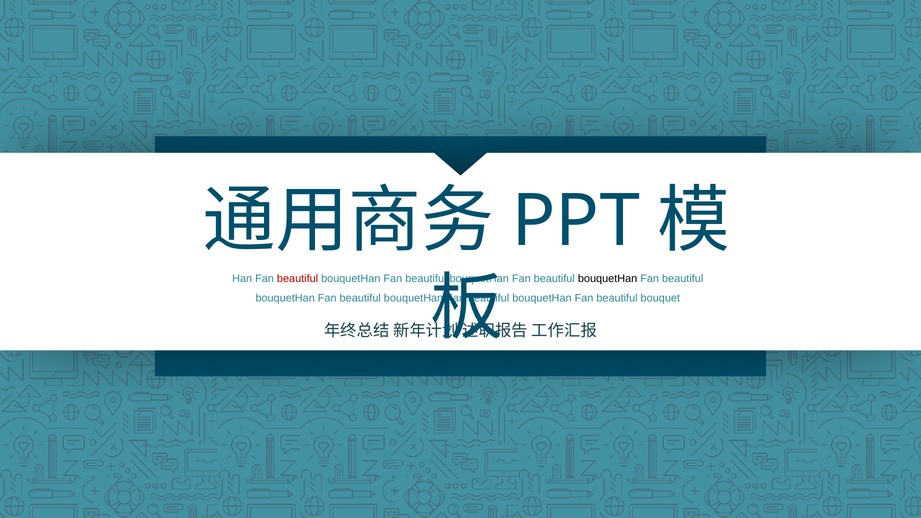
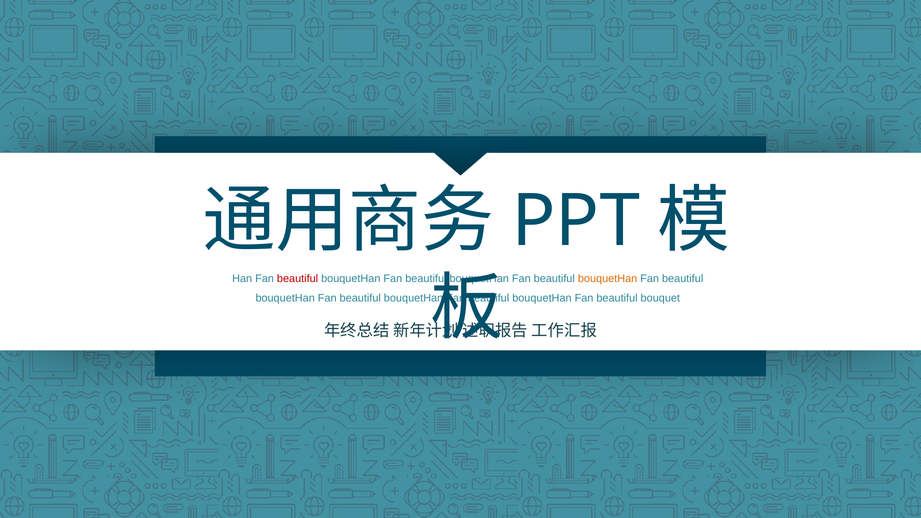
bouquetHan at (608, 279) colour: black -> orange
